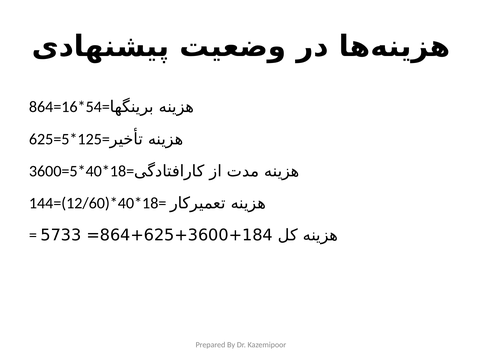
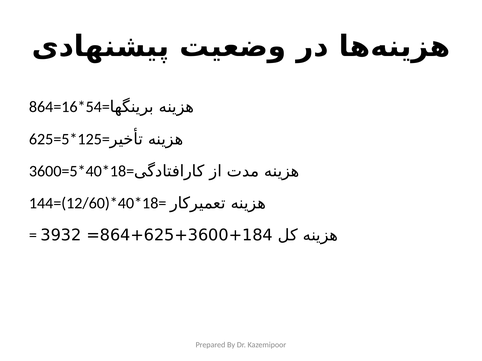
5733: 5733 -> 3932
